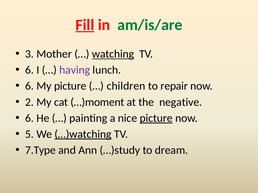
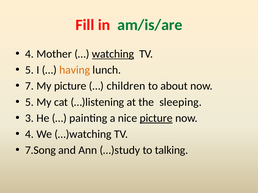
Fill underline: present -> none
3 at (30, 54): 3 -> 4
6 at (30, 70): 6 -> 5
having colour: purple -> orange
6 at (30, 86): 6 -> 7
repair: repair -> about
2 at (30, 102): 2 -> 5
…)moment: …)moment -> …)listening
negative: negative -> sleeping
6 at (30, 118): 6 -> 3
5 at (30, 134): 5 -> 4
…)watching underline: present -> none
7.Type: 7.Type -> 7.Song
dream: dream -> talking
